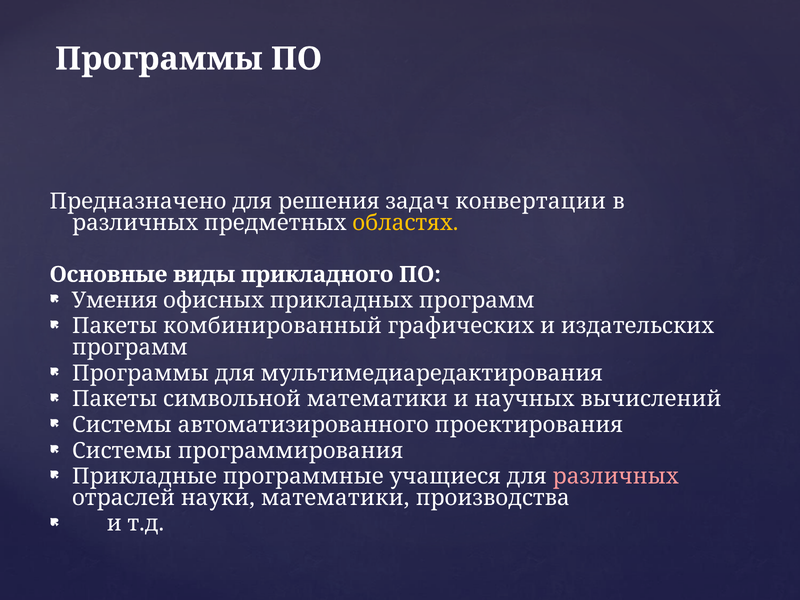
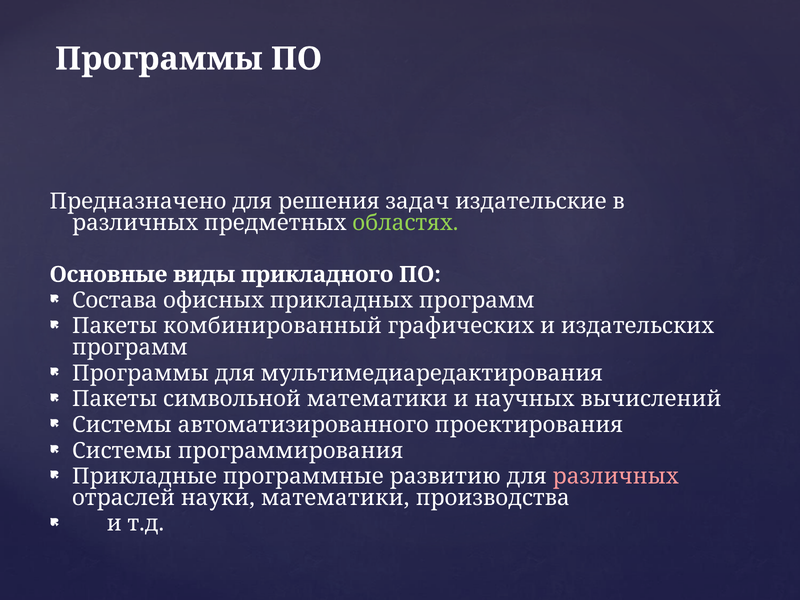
конвертации: конвертации -> издательские
областях colour: yellow -> light green
Умения: Умения -> Состава
учащиеся: учащиеся -> развитию
